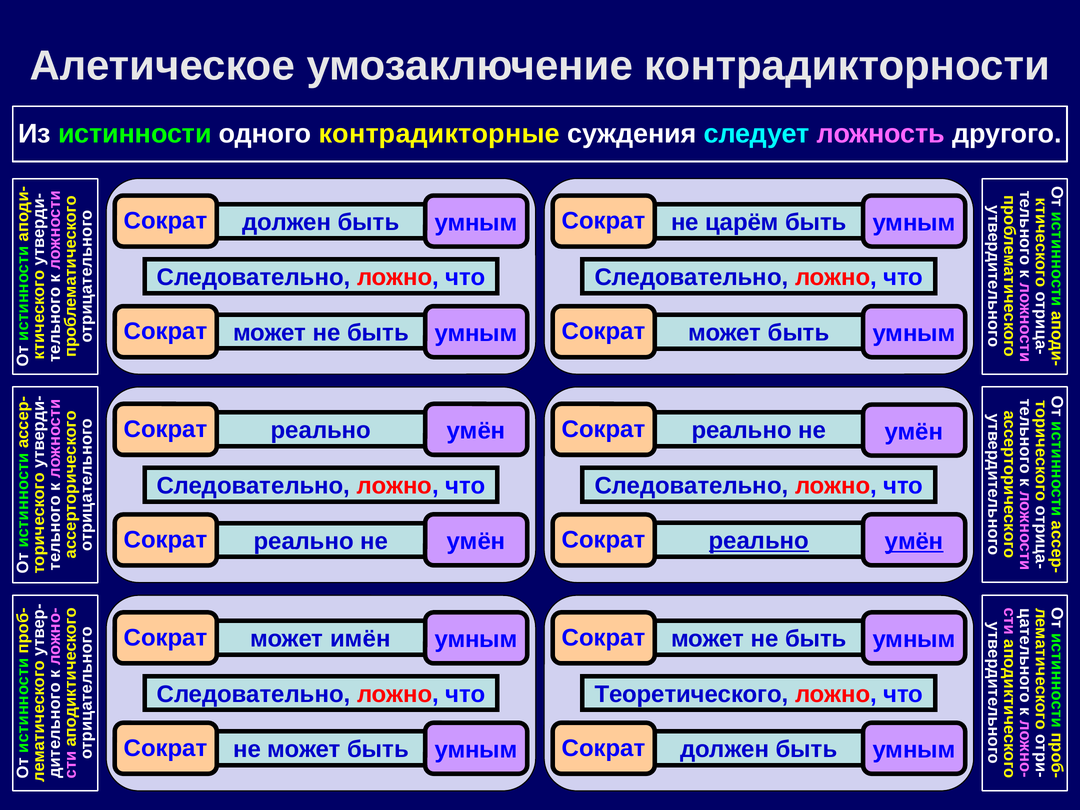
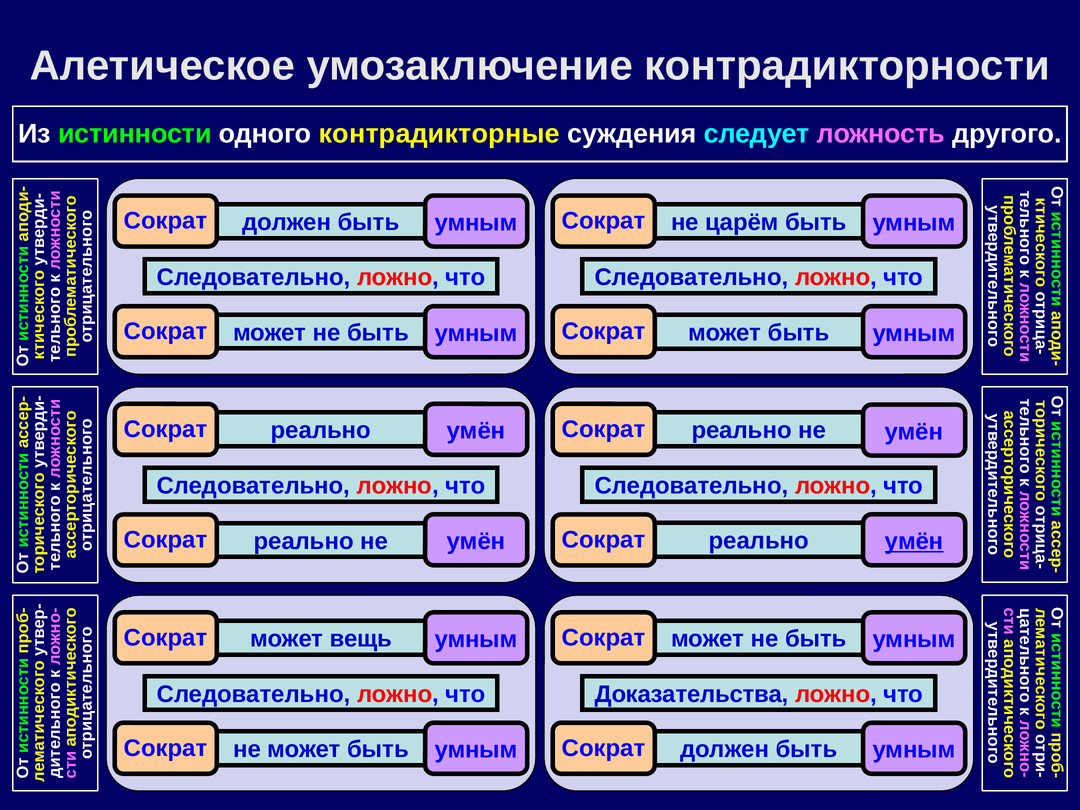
реально at (759, 541) underline: present -> none
имён: имён -> вещь
Теоретического: Теоретического -> Доказательства
